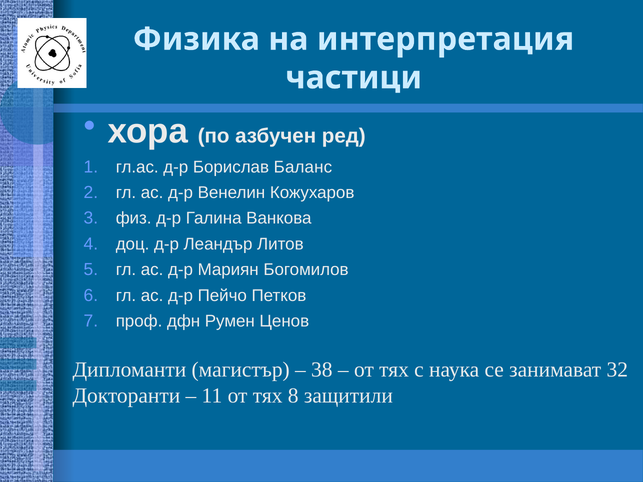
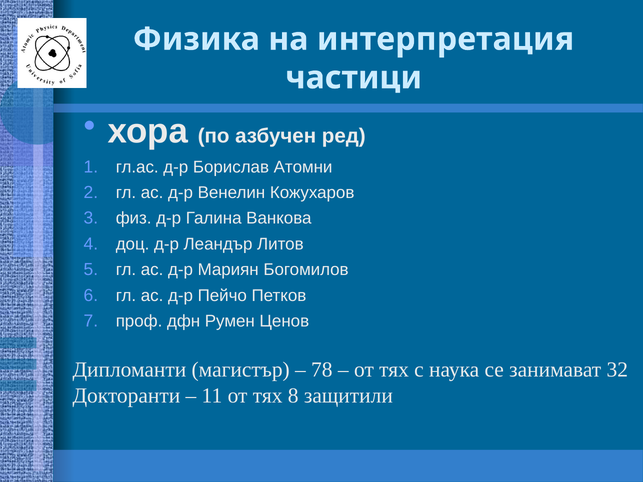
Баланс: Баланс -> Атомни
38: 38 -> 78
